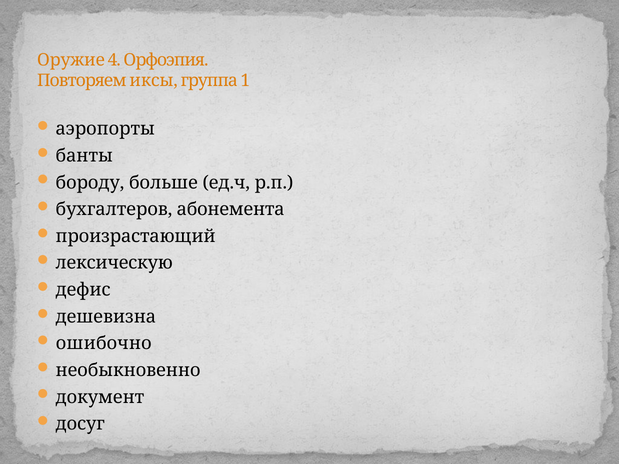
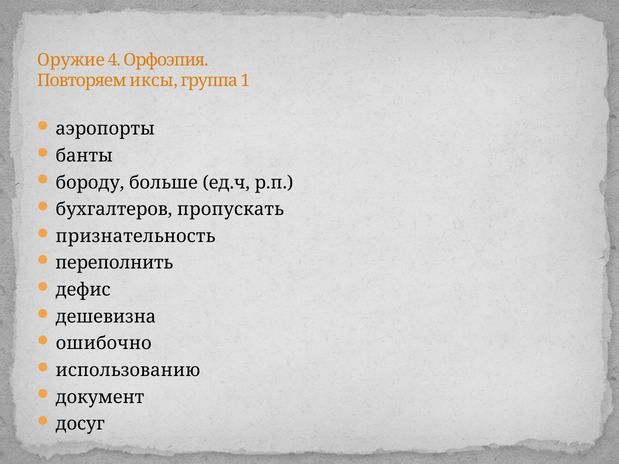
абонемента: абонемента -> пропускать
произрастающий: произрастающий -> признательность
лексическую: лексическую -> переполнить
необыкновенно: необыкновенно -> использованию
